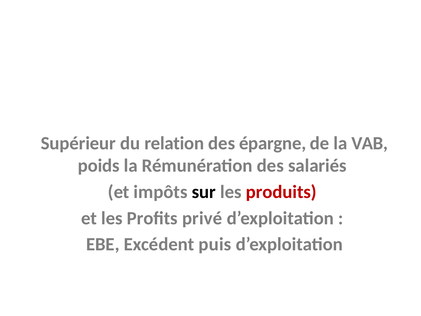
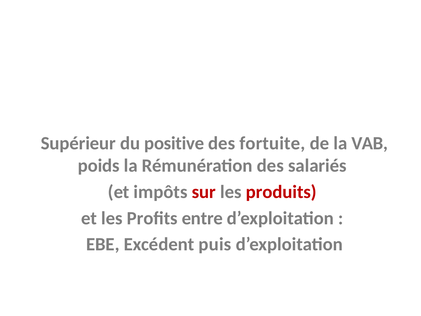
relation: relation -> positive
épargne: épargne -> fortuite
sur colour: black -> red
privé: privé -> entre
